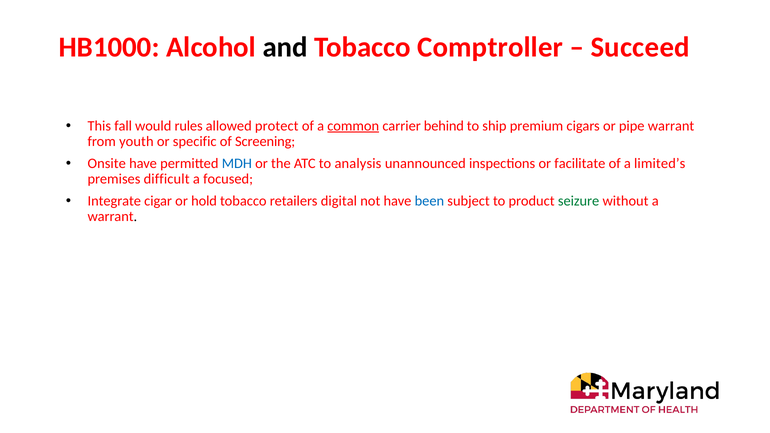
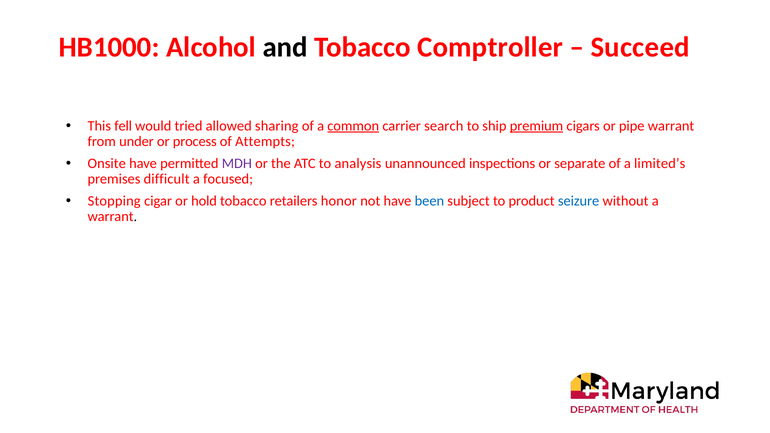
fall: fall -> fell
rules: rules -> tried
protect: protect -> sharing
behind: behind -> search
premium underline: none -> present
youth: youth -> under
specific: specific -> process
Screening: Screening -> Attempts
MDH colour: blue -> purple
facilitate: facilitate -> separate
Integrate: Integrate -> Stopping
digital: digital -> honor
seizure colour: green -> blue
